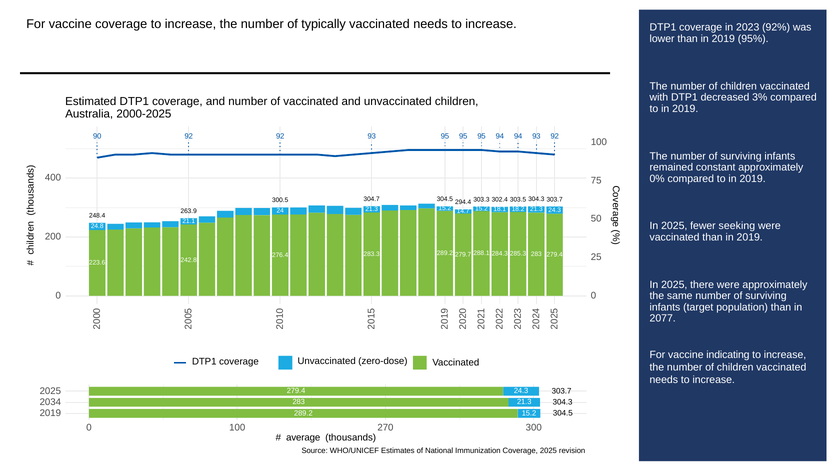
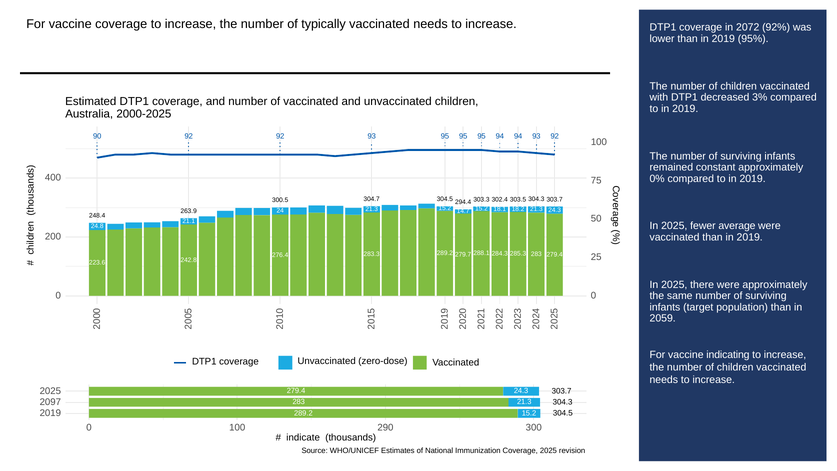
2023: 2023 -> 2072
seeking: seeking -> average
2077: 2077 -> 2059
2034: 2034 -> 2097
270: 270 -> 290
average: average -> indicate
